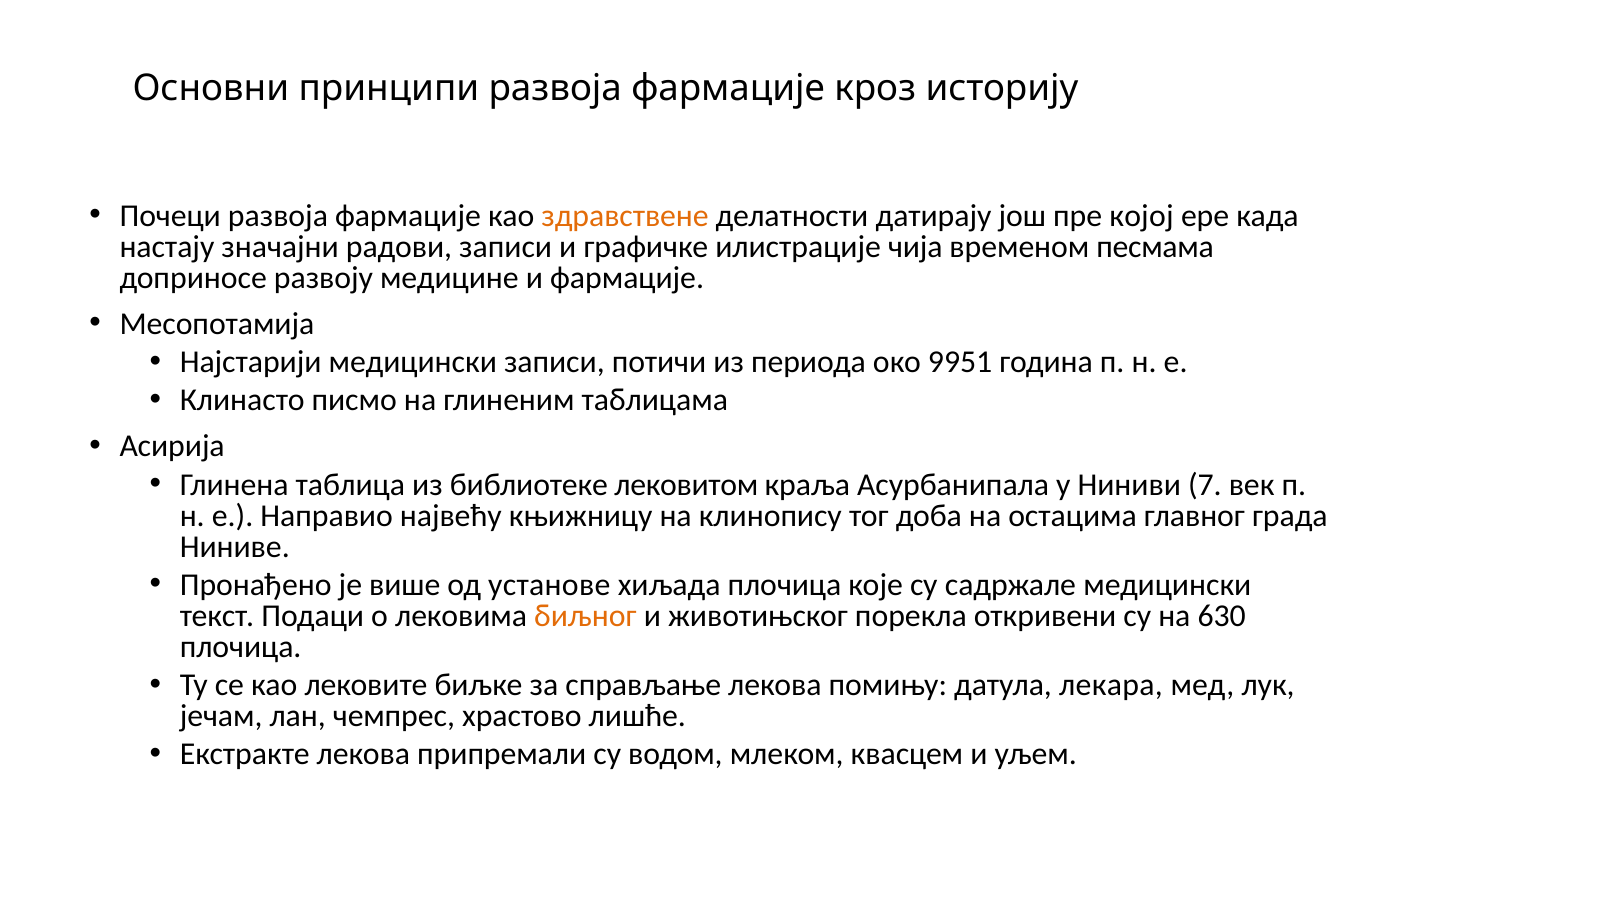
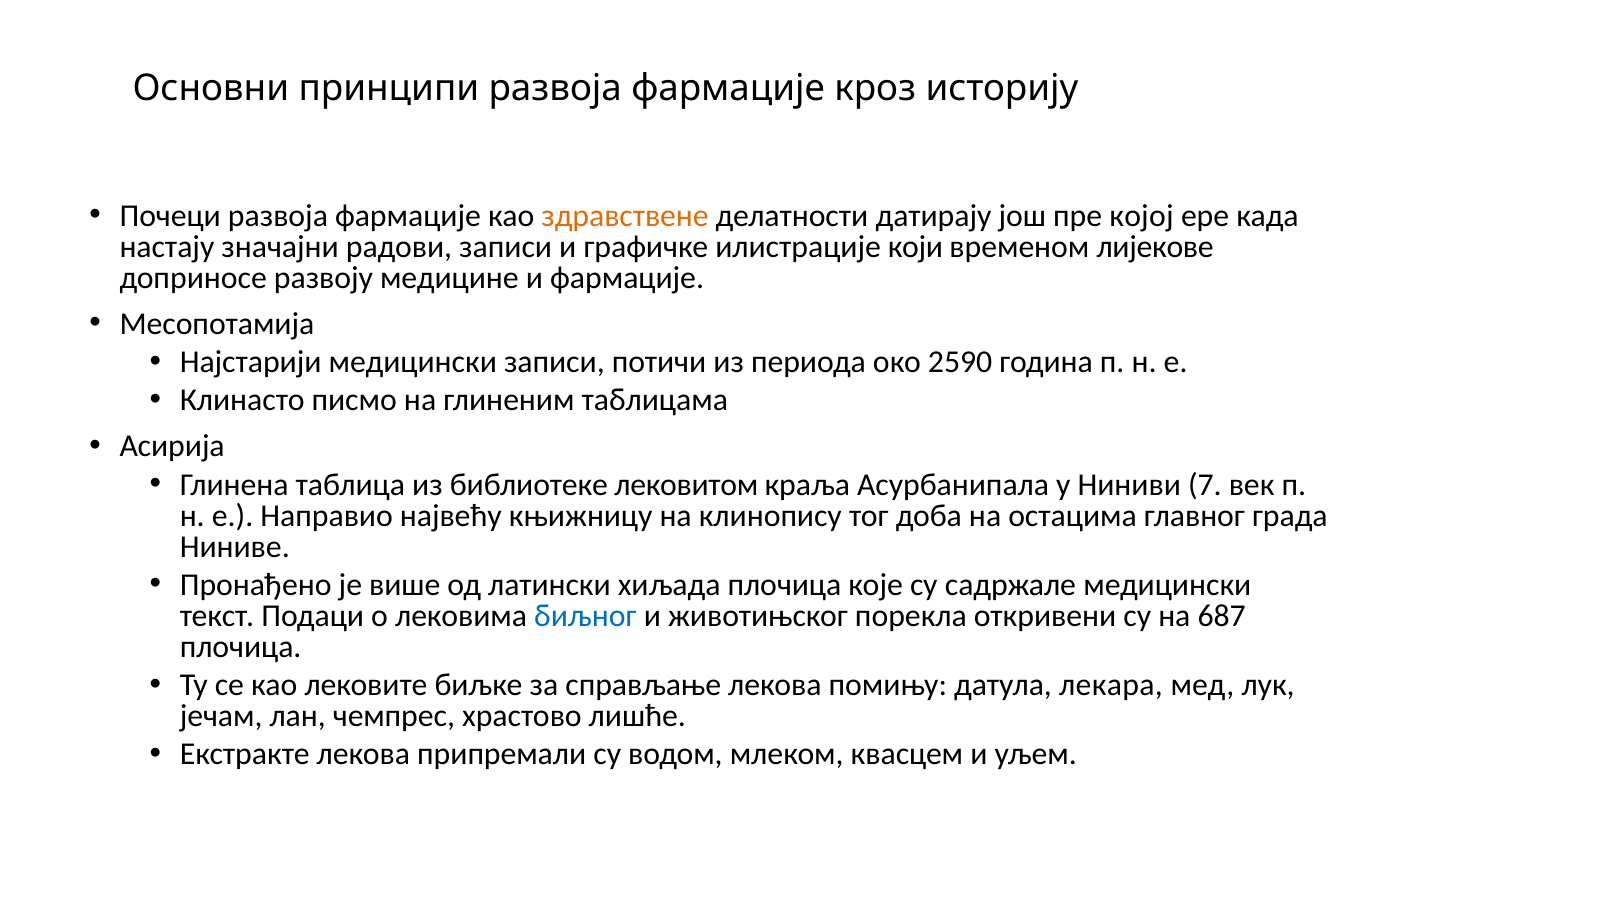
чија: чија -> који
песмама: песмама -> лијекове
9951: 9951 -> 2590
установе: установе -> латински
биљног colour: orange -> blue
630: 630 -> 687
